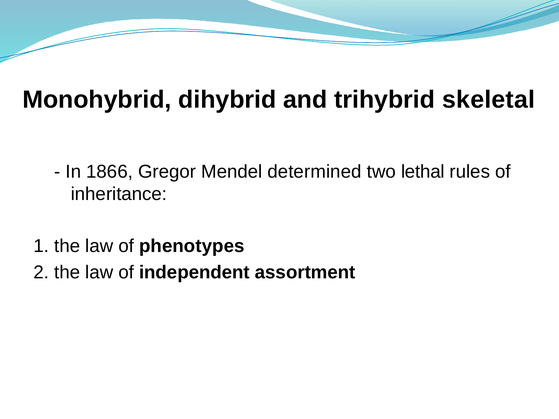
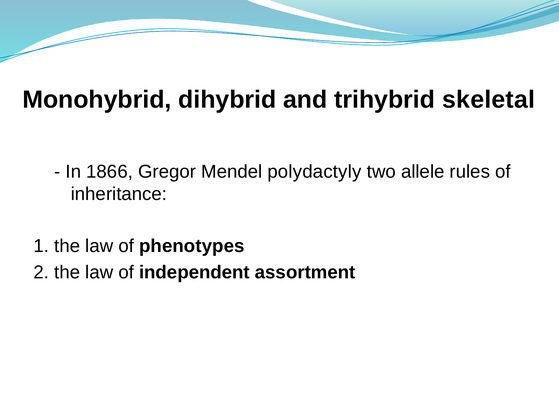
determined: determined -> polydactyly
lethal: lethal -> allele
